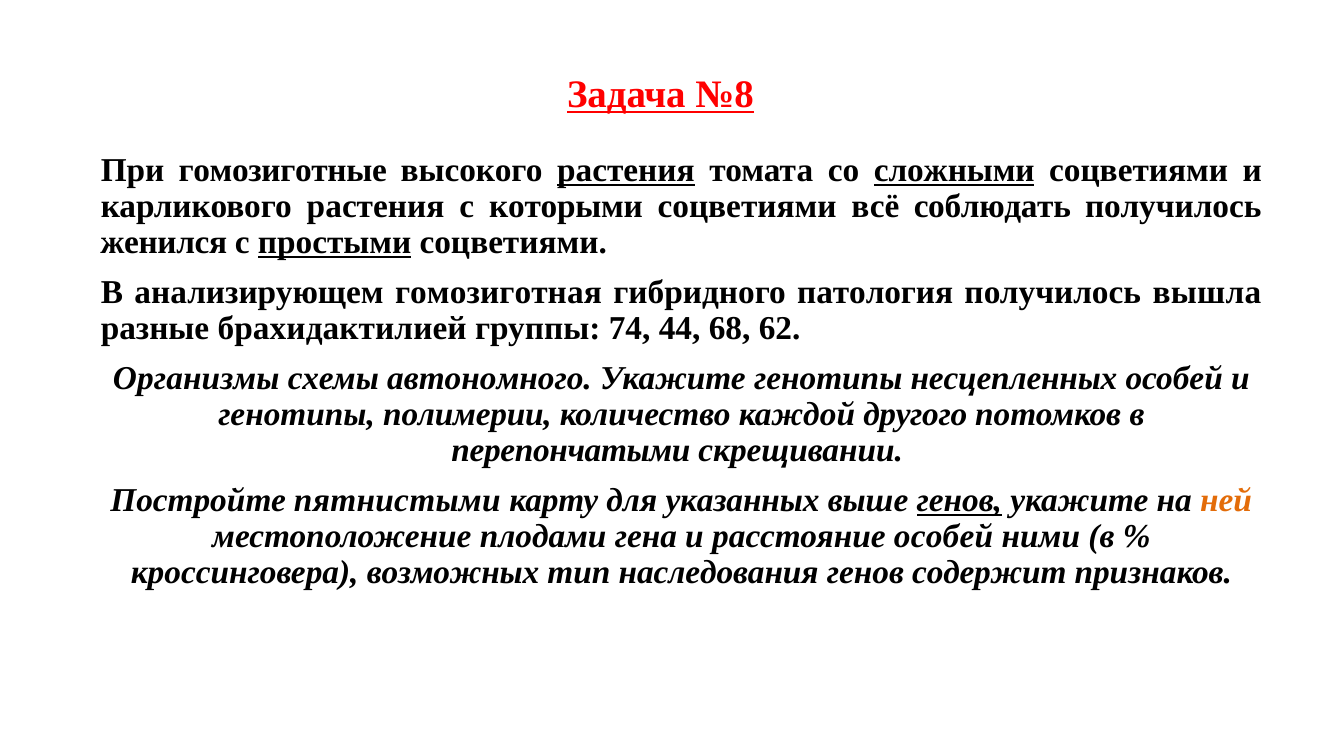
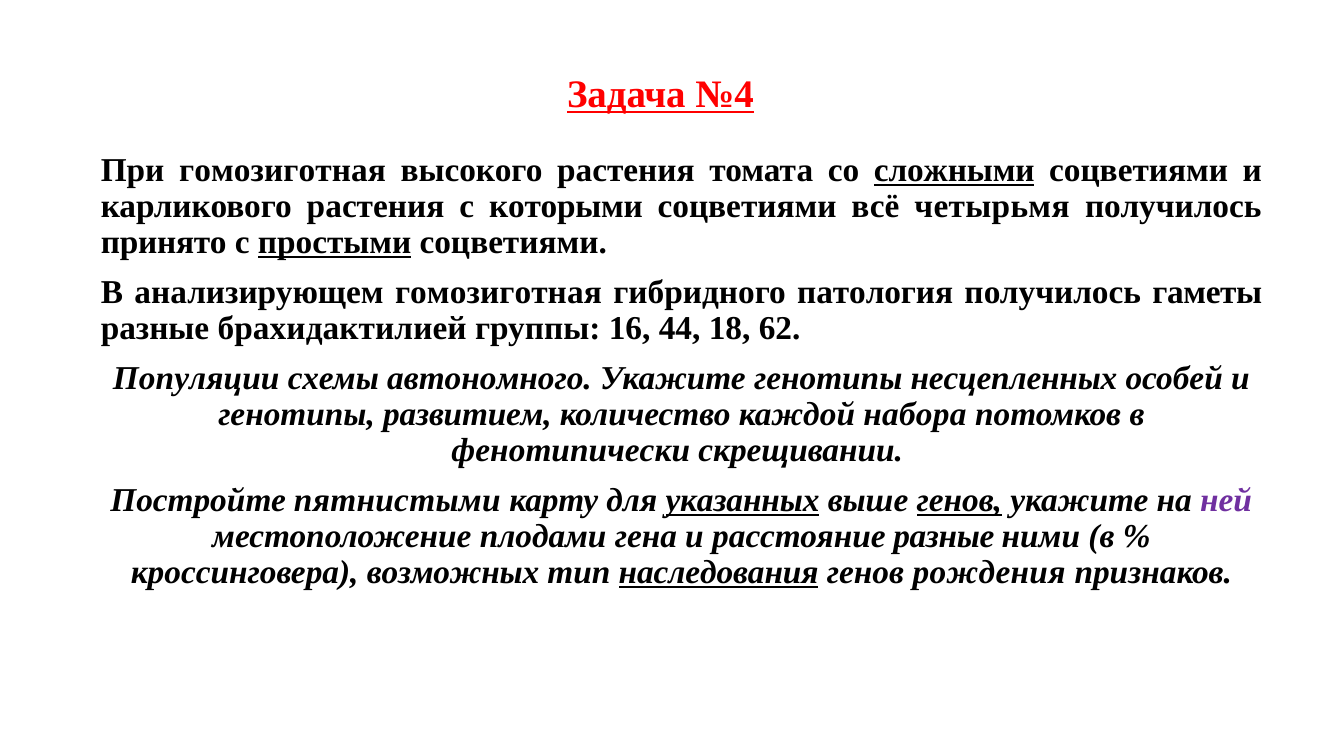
№8: №8 -> №4
При гомозиготные: гомозиготные -> гомозиготная
растения at (626, 171) underline: present -> none
соблюдать: соблюдать -> четырьмя
женился: женился -> принято
вышла: вышла -> гаметы
74: 74 -> 16
68: 68 -> 18
Организмы: Организмы -> Популяции
полимерии: полимерии -> развитием
другого: другого -> набора
перепончатыми: перепончатыми -> фенотипически
указанных underline: none -> present
ней colour: orange -> purple
расстояние особей: особей -> разные
наследования underline: none -> present
содержит: содержит -> рождения
